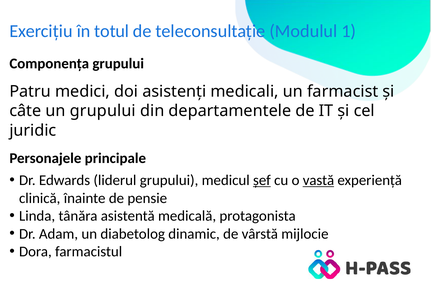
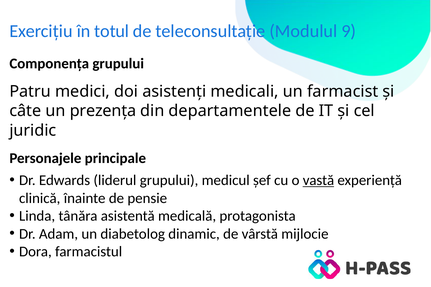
1: 1 -> 9
un grupului: grupului -> prezența
șef underline: present -> none
